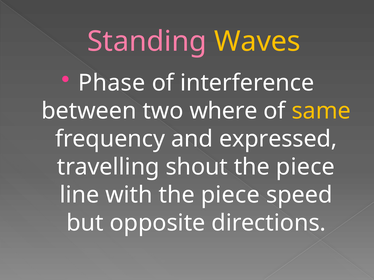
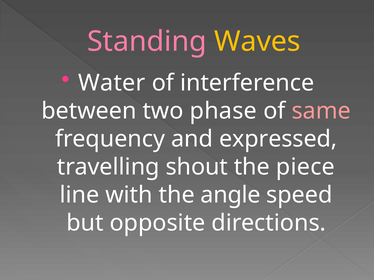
Phase: Phase -> Water
where: where -> phase
same colour: yellow -> pink
with the piece: piece -> angle
